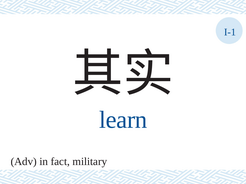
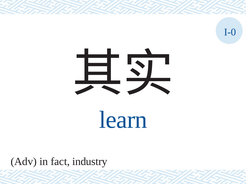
I-1: I-1 -> I-0
military: military -> industry
